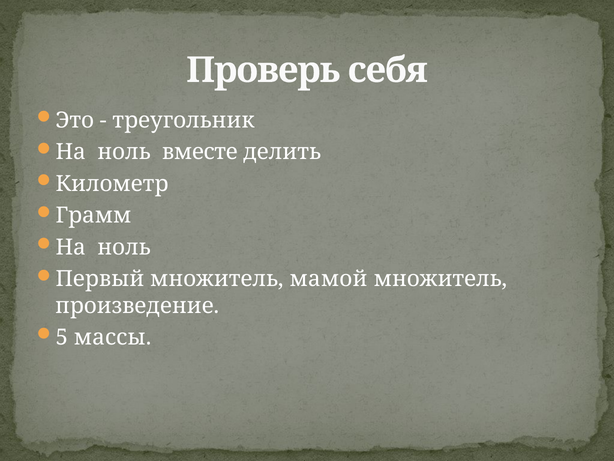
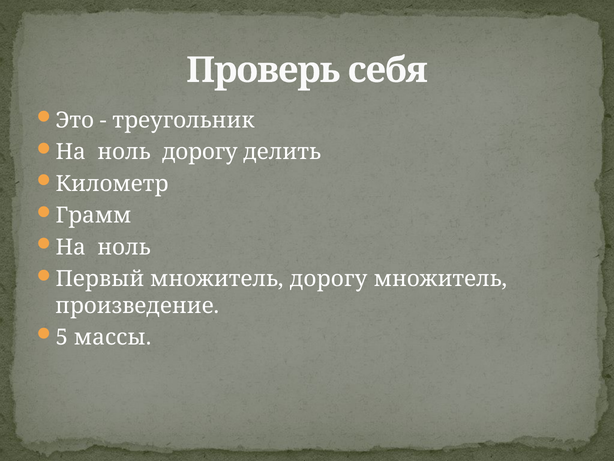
ноль вместе: вместе -> дорогу
множитель мамой: мамой -> дорогу
